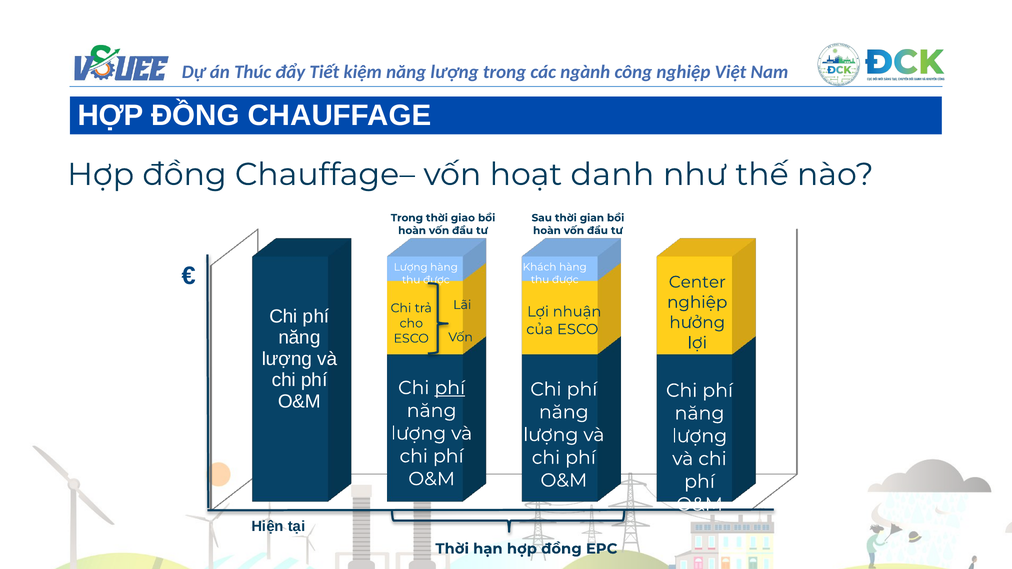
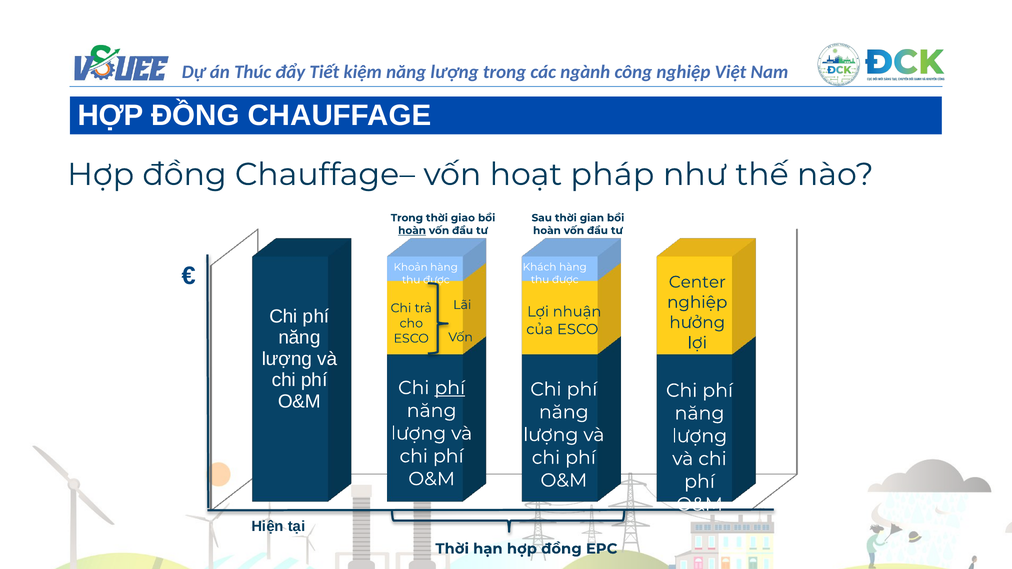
danh: danh -> pháp
hoàn at (412, 231) underline: none -> present
Lượng at (411, 267): Lượng -> Khoản
